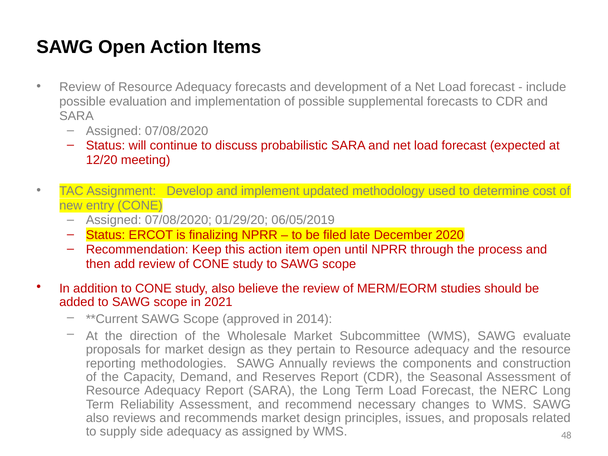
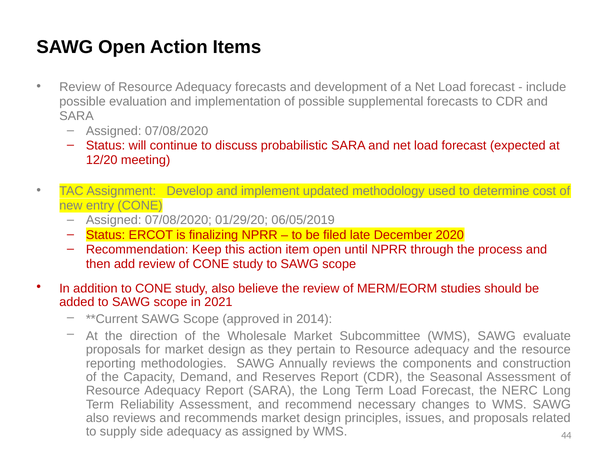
48: 48 -> 44
